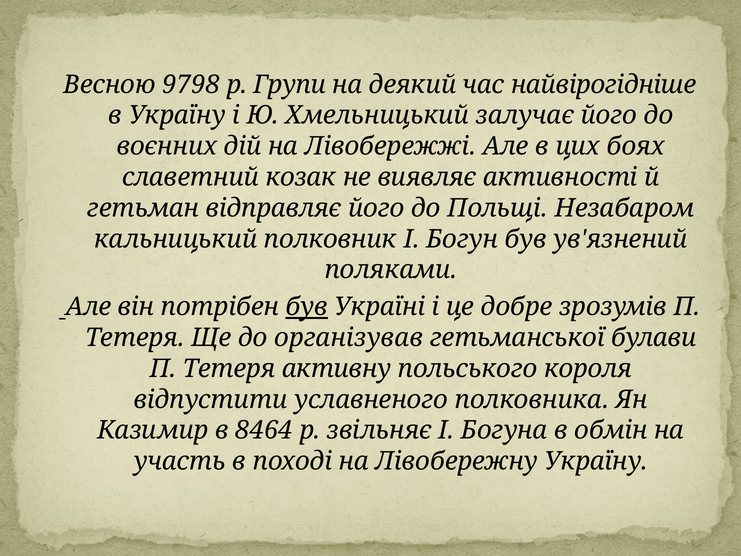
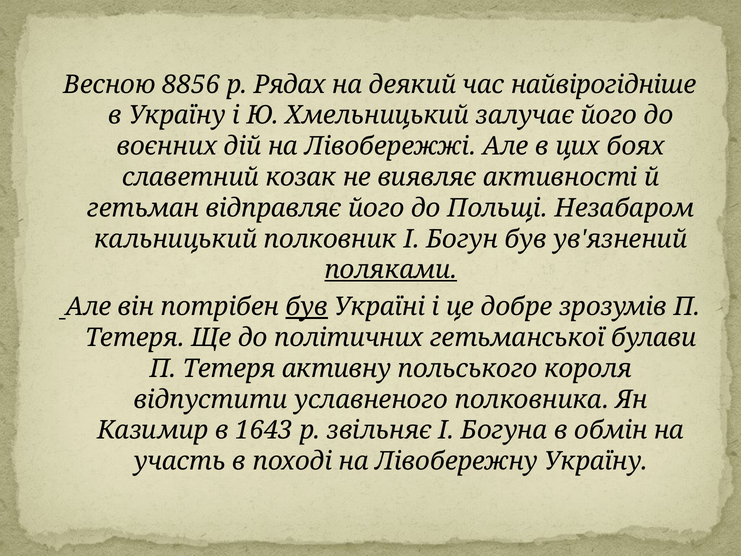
9798: 9798 -> 8856
Групи: Групи -> Рядах
поляками underline: none -> present
організував: організував -> політичних
8464: 8464 -> 1643
